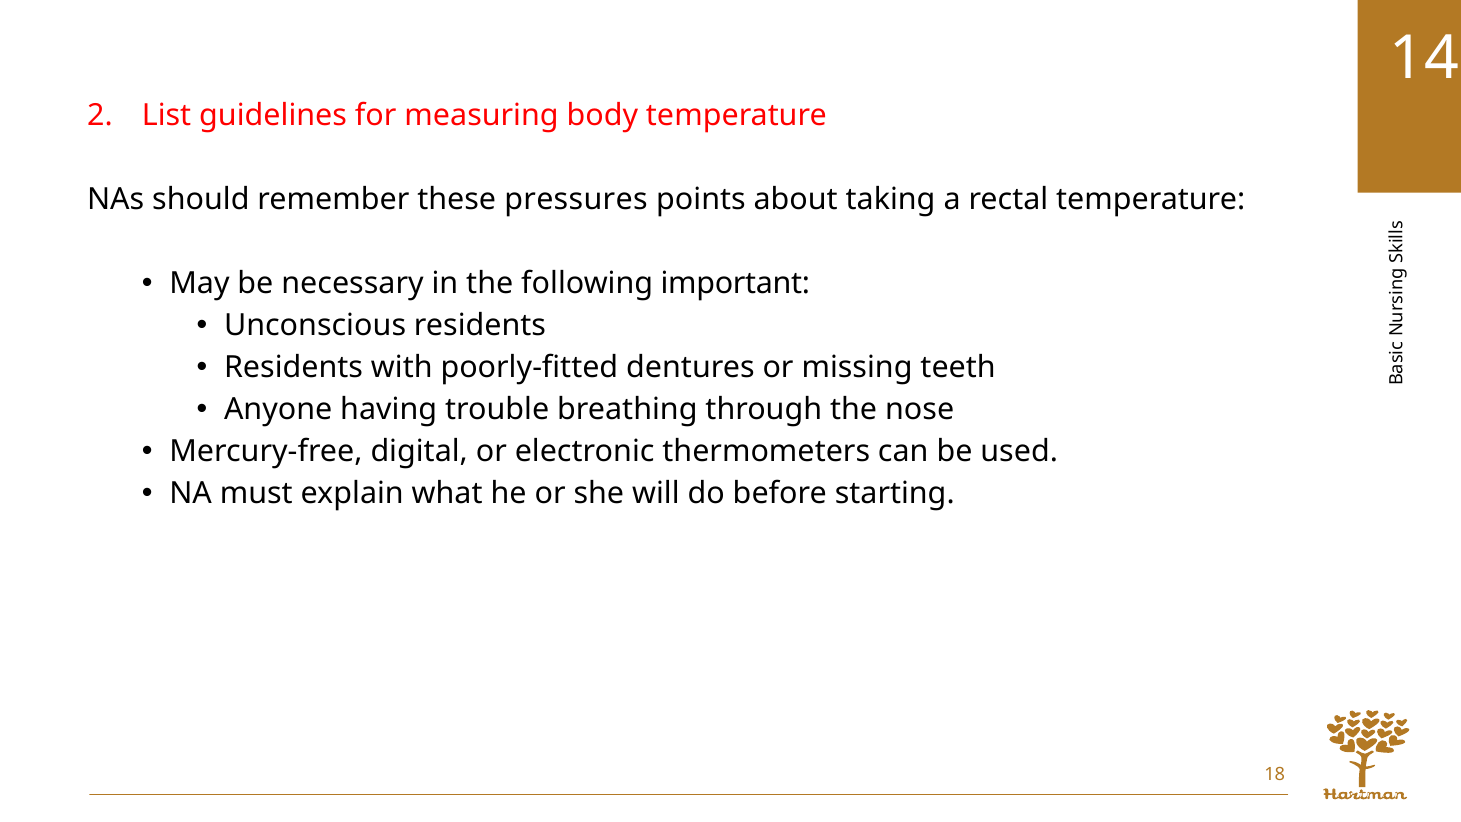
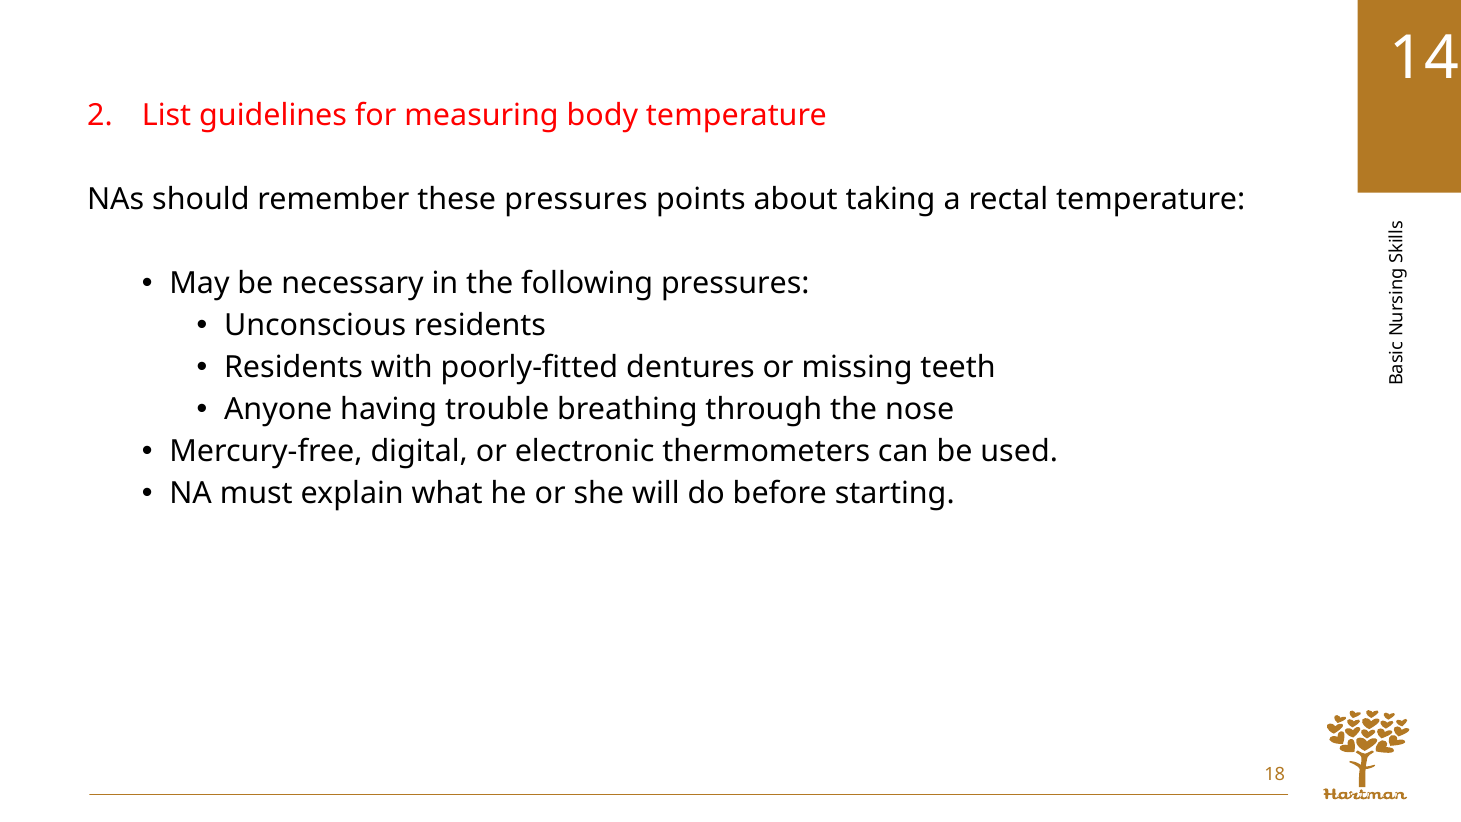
following important: important -> pressures
